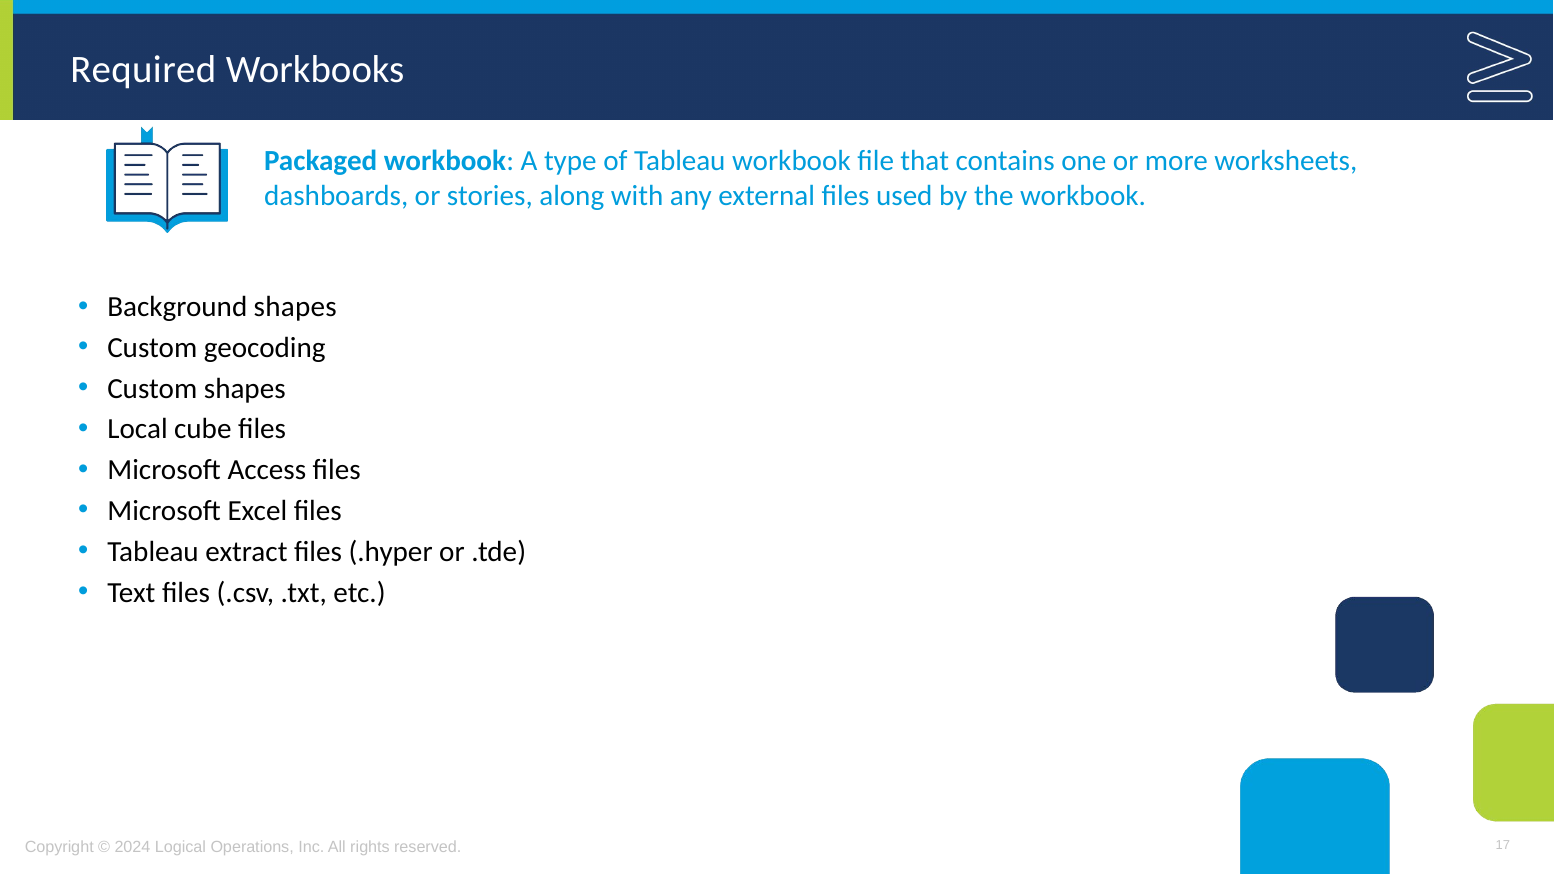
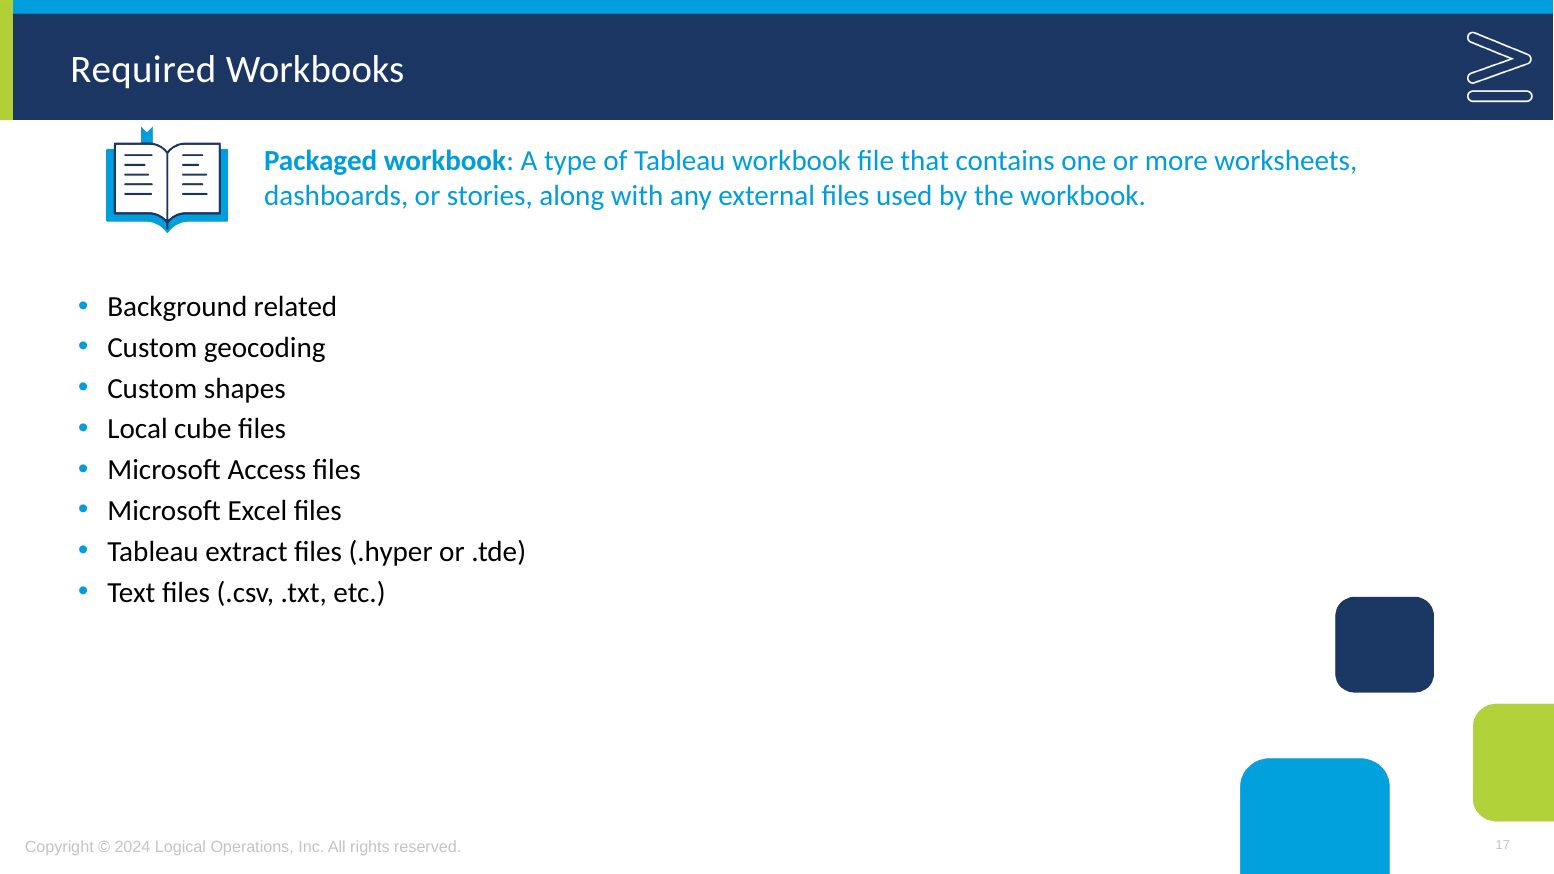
Background shapes: shapes -> related
